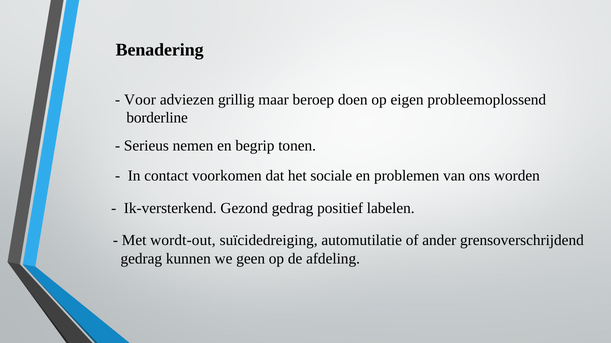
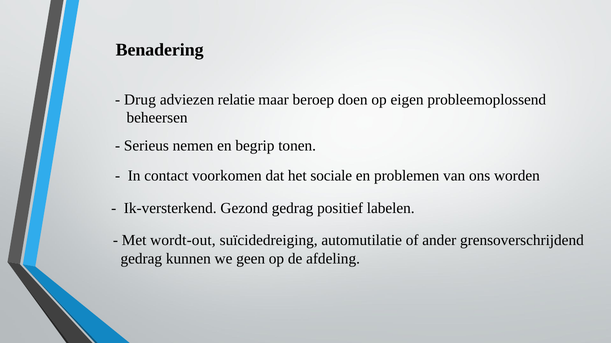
Voor: Voor -> Drug
grillig: grillig -> relatie
borderline: borderline -> beheersen
